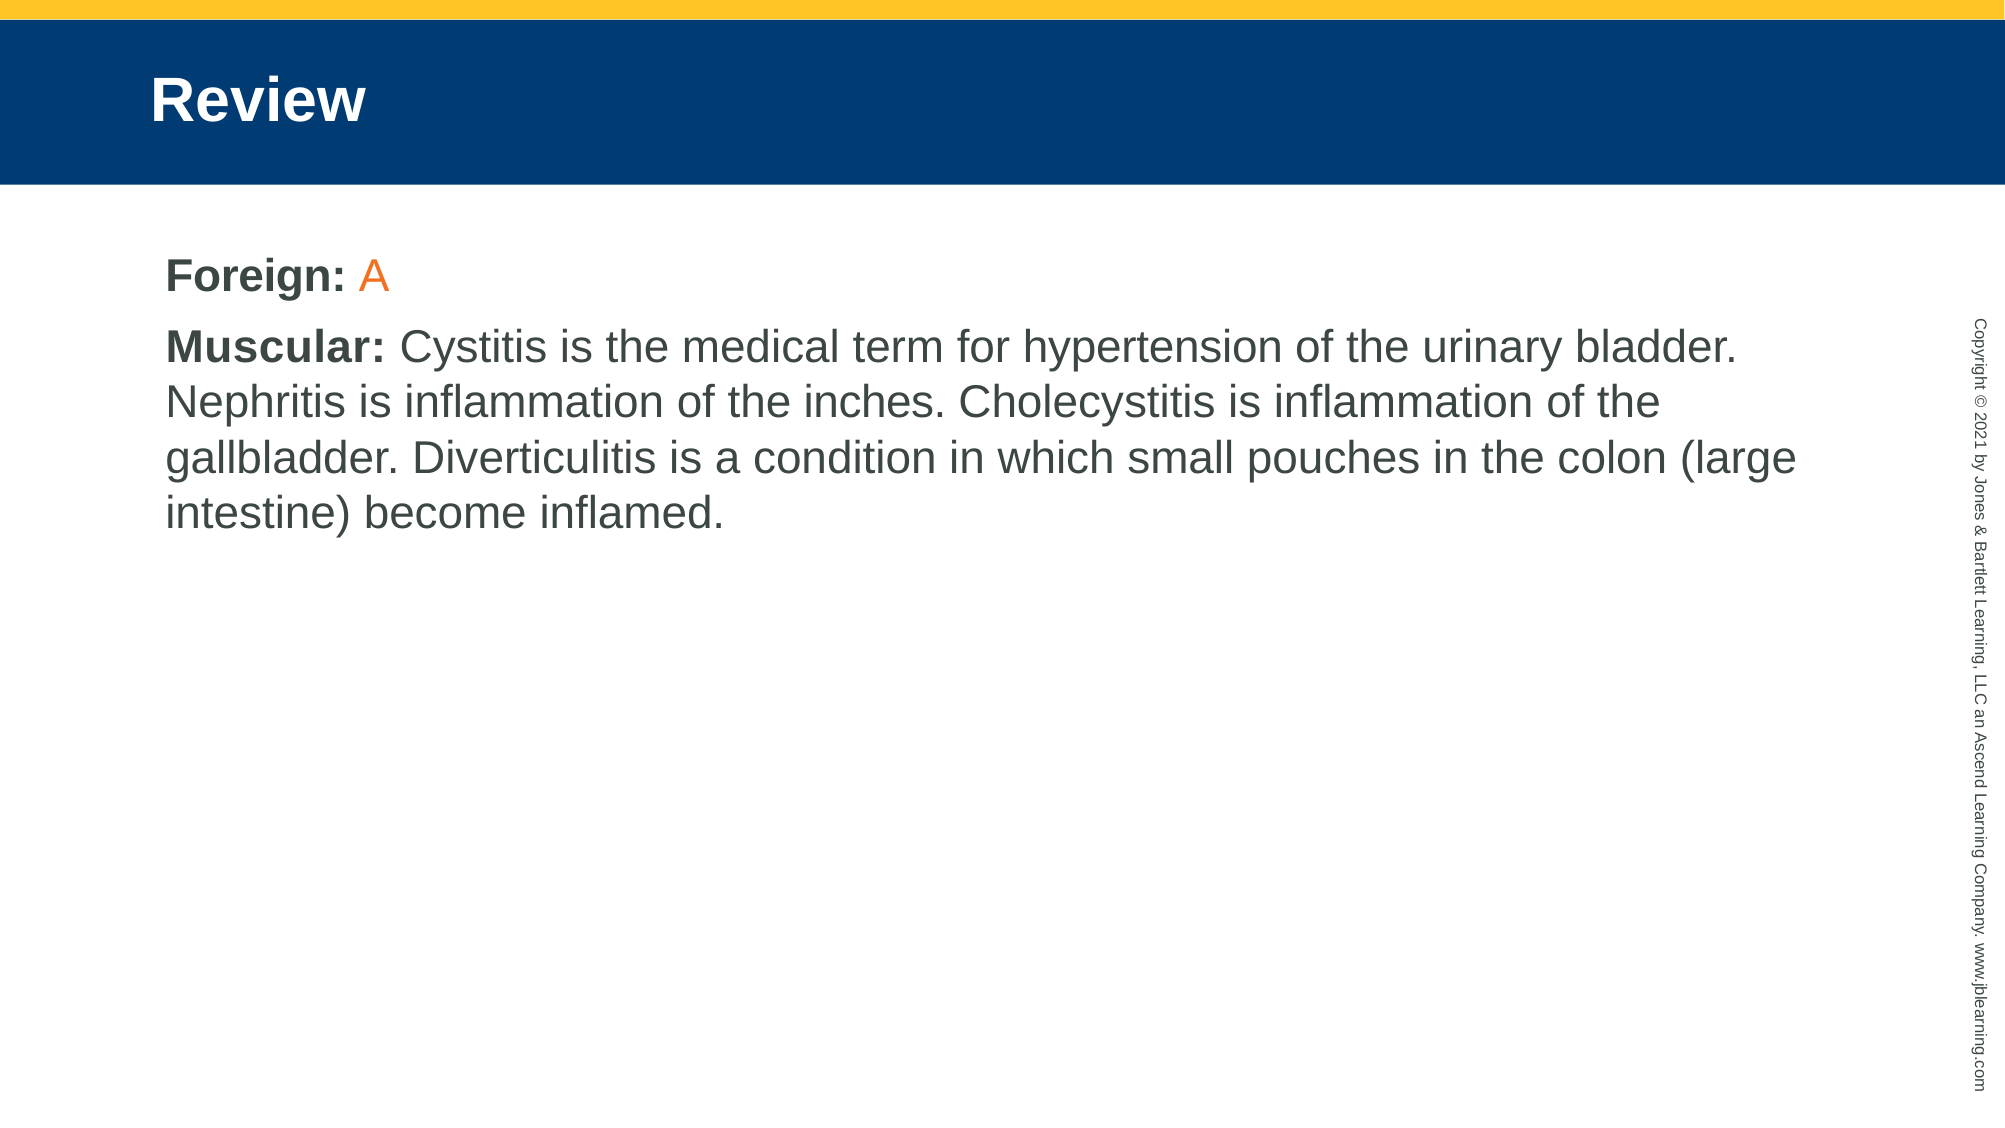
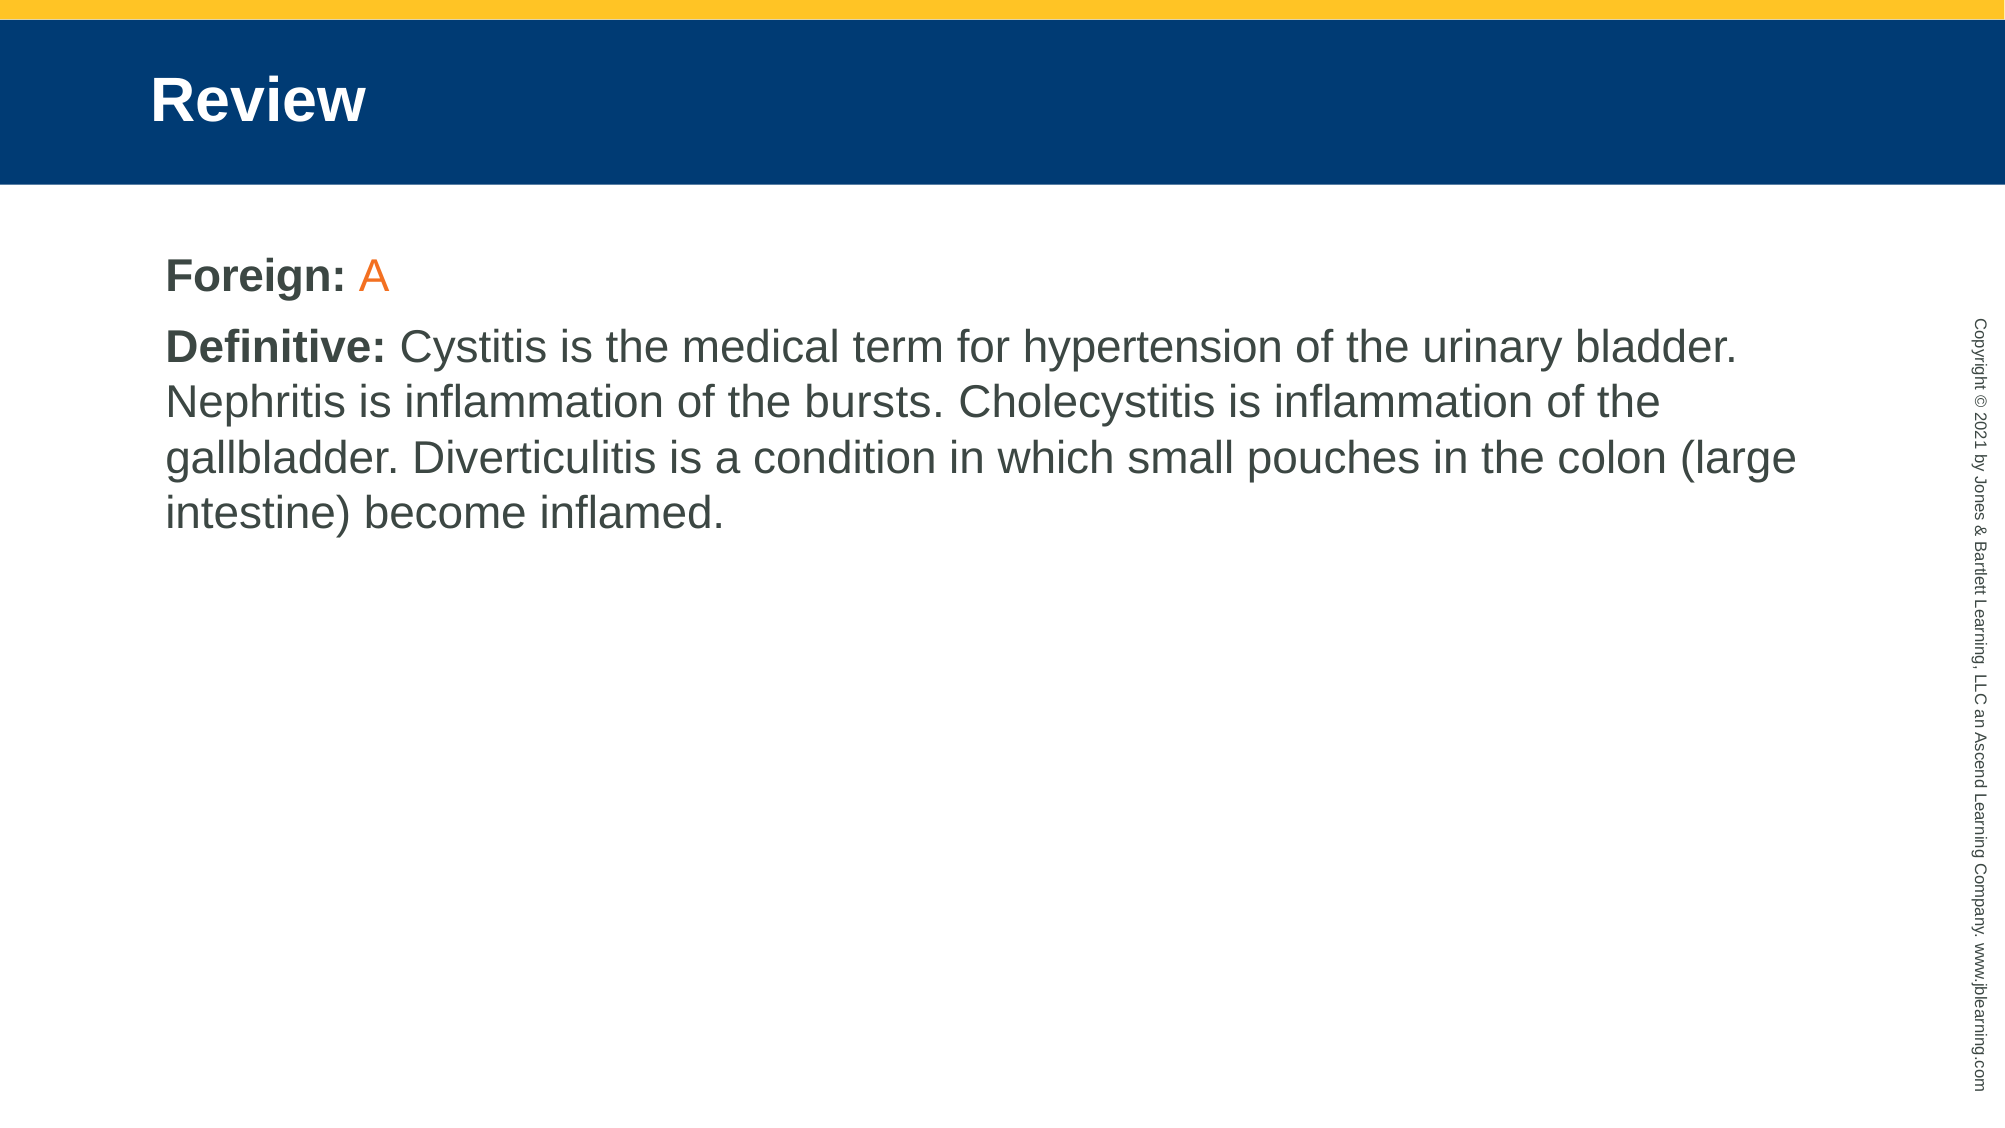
Muscular: Muscular -> Definitive
inches: inches -> bursts
